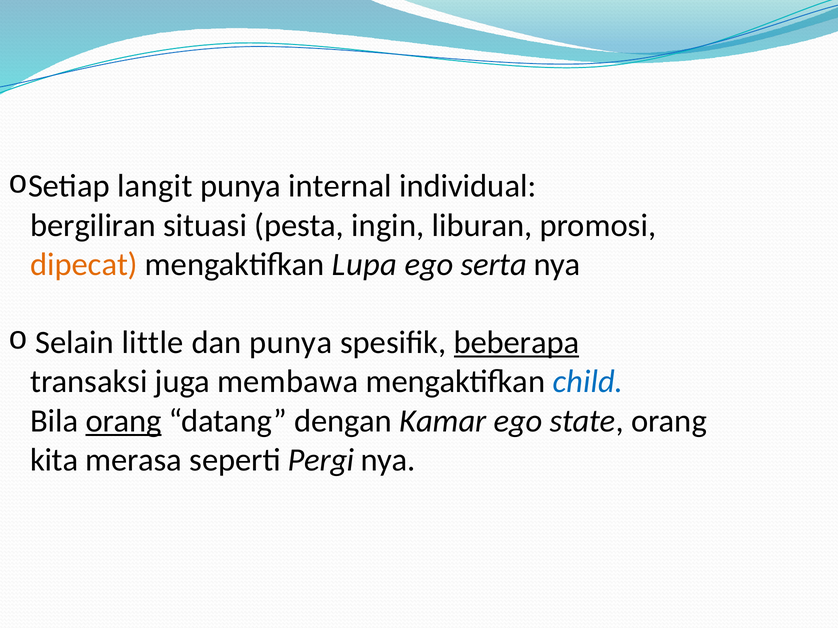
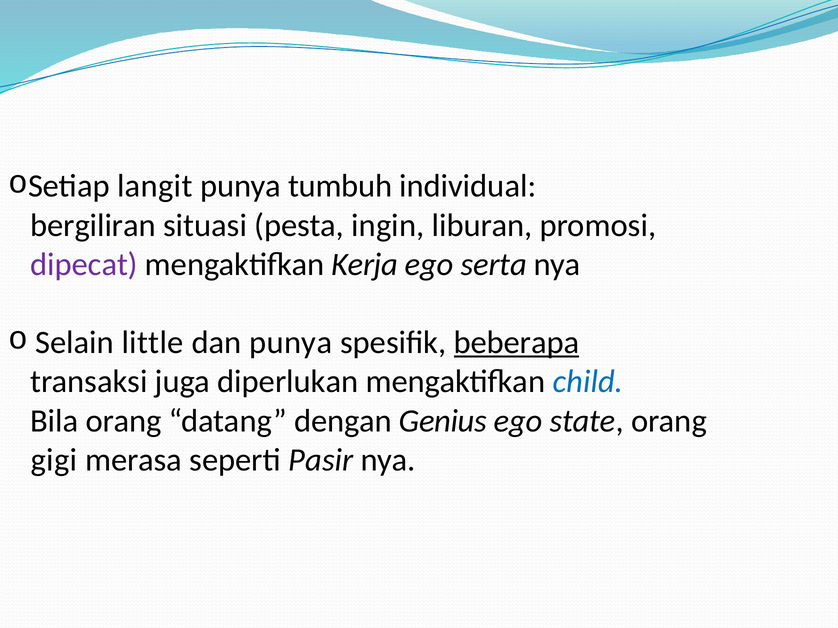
internal: internal -> tumbuh
dipecat colour: orange -> purple
Lupa: Lupa -> Kerja
membawa: membawa -> diperlukan
orang at (124, 421) underline: present -> none
Kamar: Kamar -> Genius
kita: kita -> gigi
Pergi: Pergi -> Pasir
